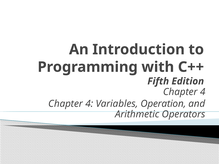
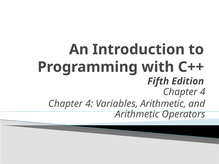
Variables Operation: Operation -> Arithmetic
